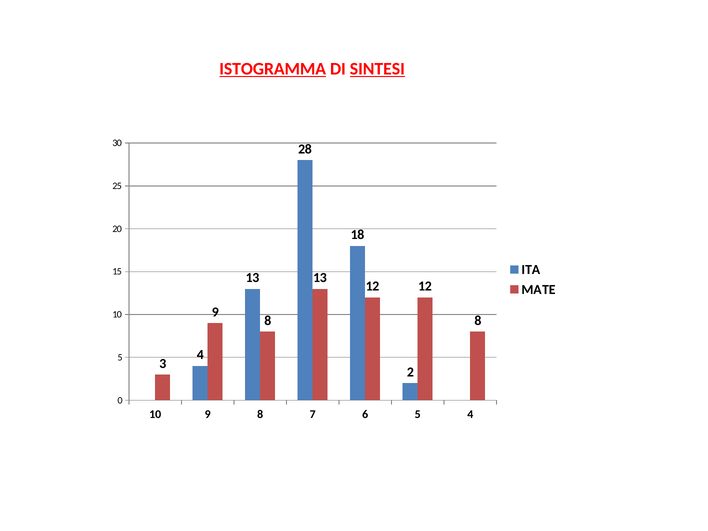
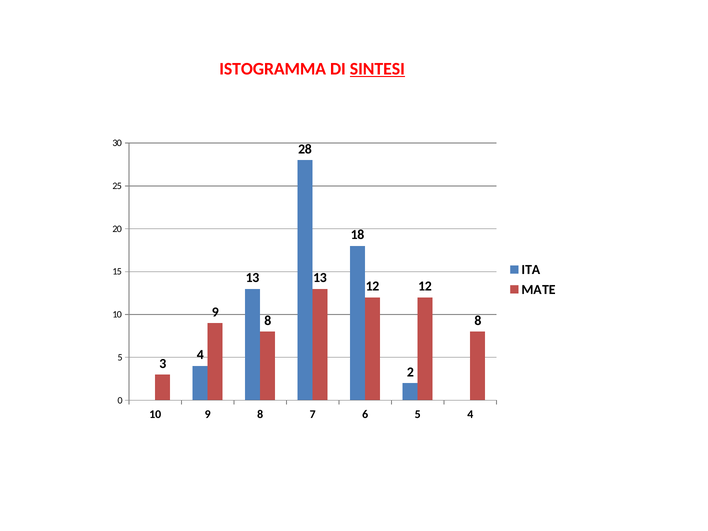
ISTOGRAMMA underline: present -> none
